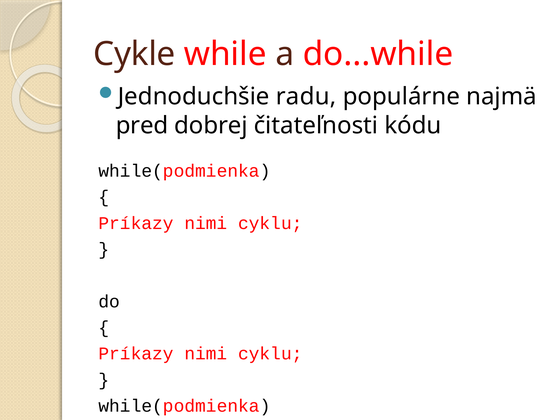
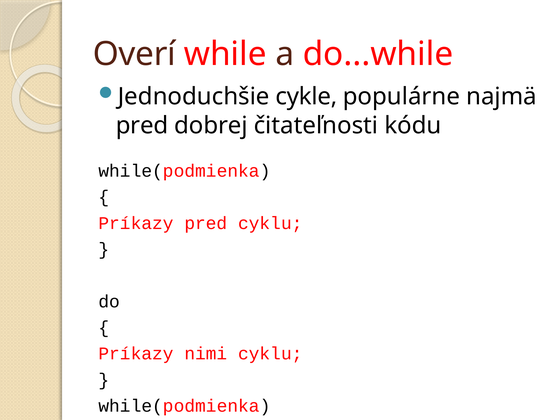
Cykle: Cykle -> Overí
radu: radu -> cykle
nimi at (206, 223): nimi -> pred
